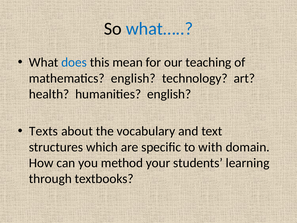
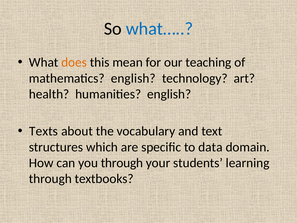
does colour: blue -> orange
with: with -> data
you method: method -> through
